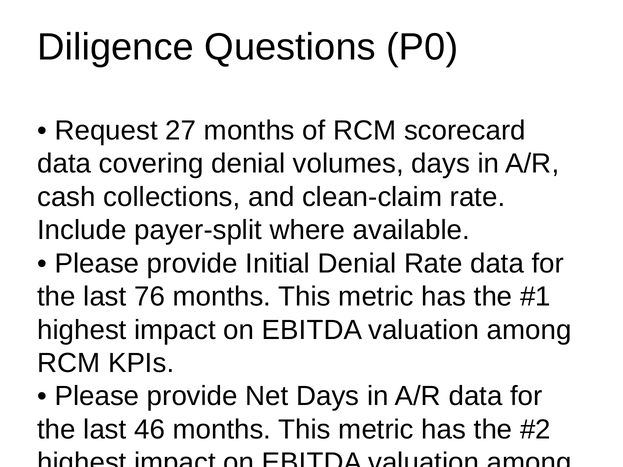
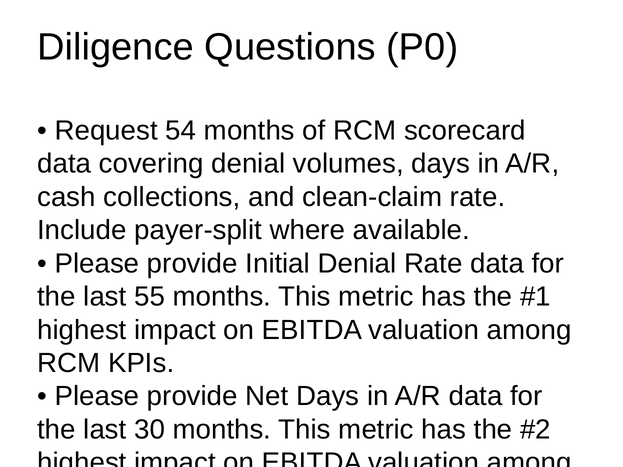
27: 27 -> 54
76: 76 -> 55
46: 46 -> 30
